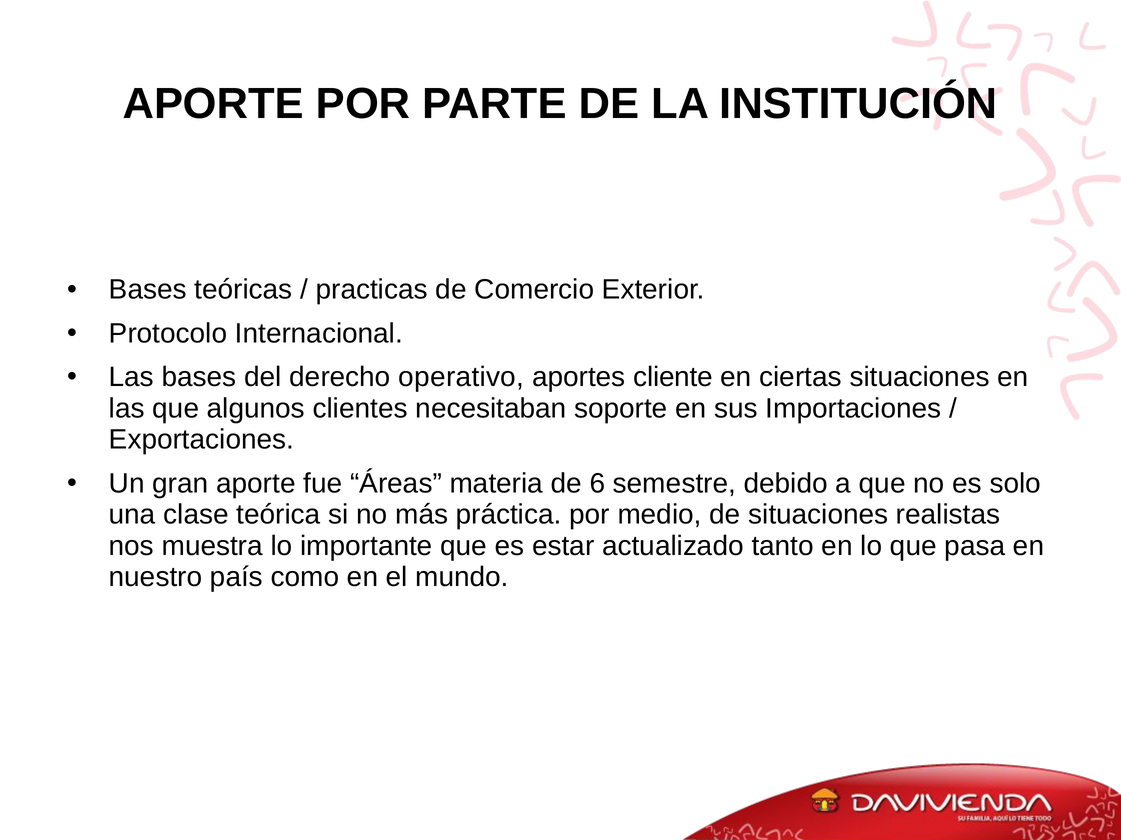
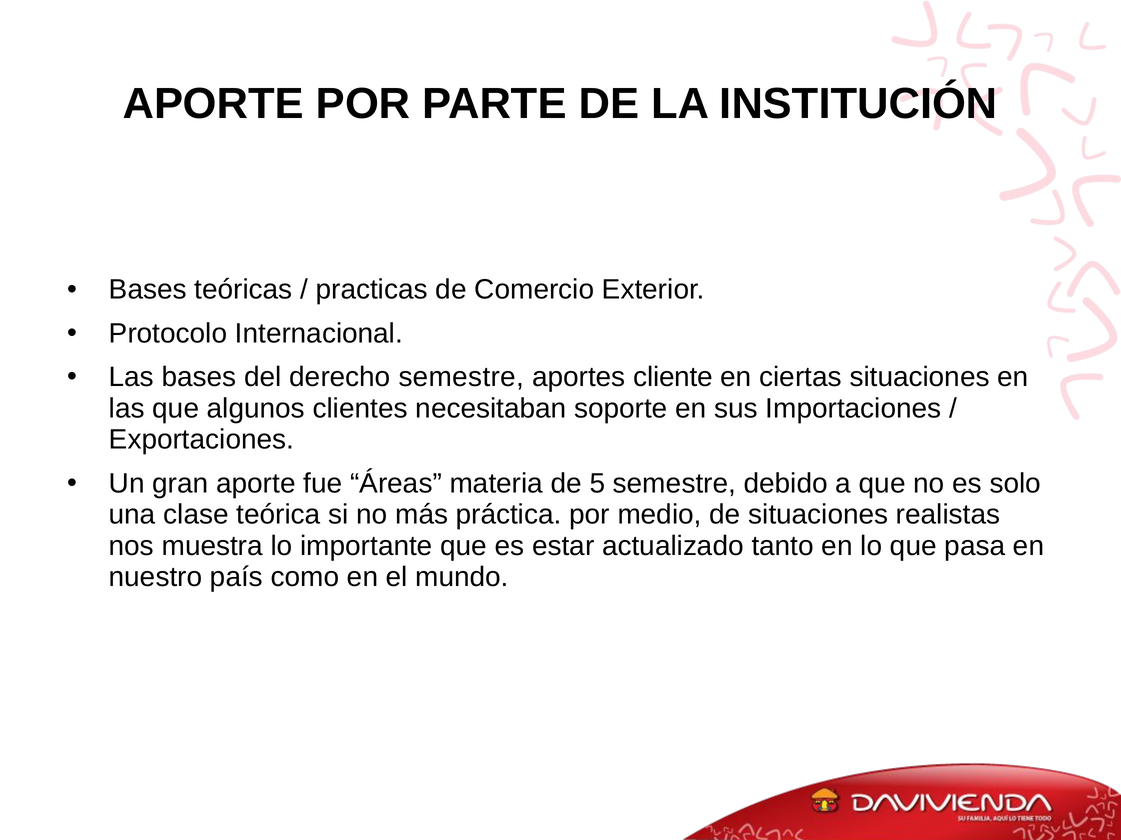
derecho operativo: operativo -> semestre
6: 6 -> 5
